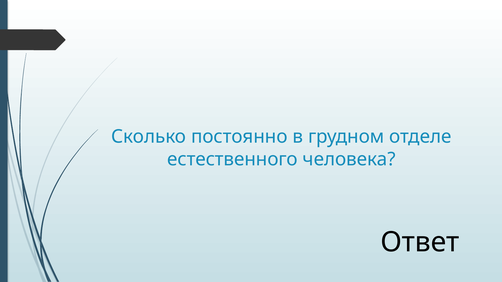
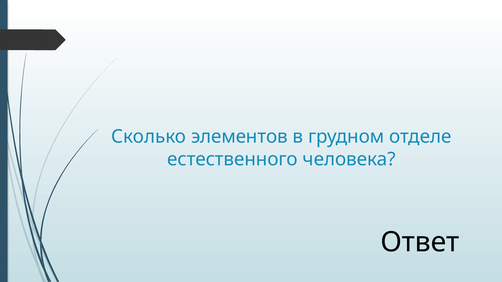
постоянно: постоянно -> элементов
